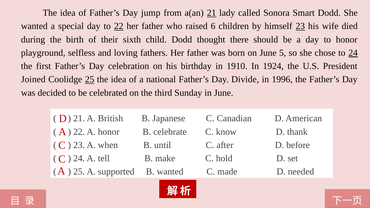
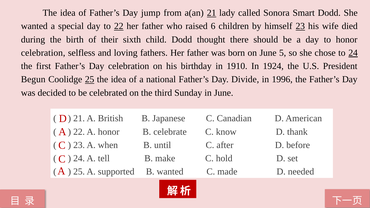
playground at (43, 53): playground -> celebration
Joined: Joined -> Begun
